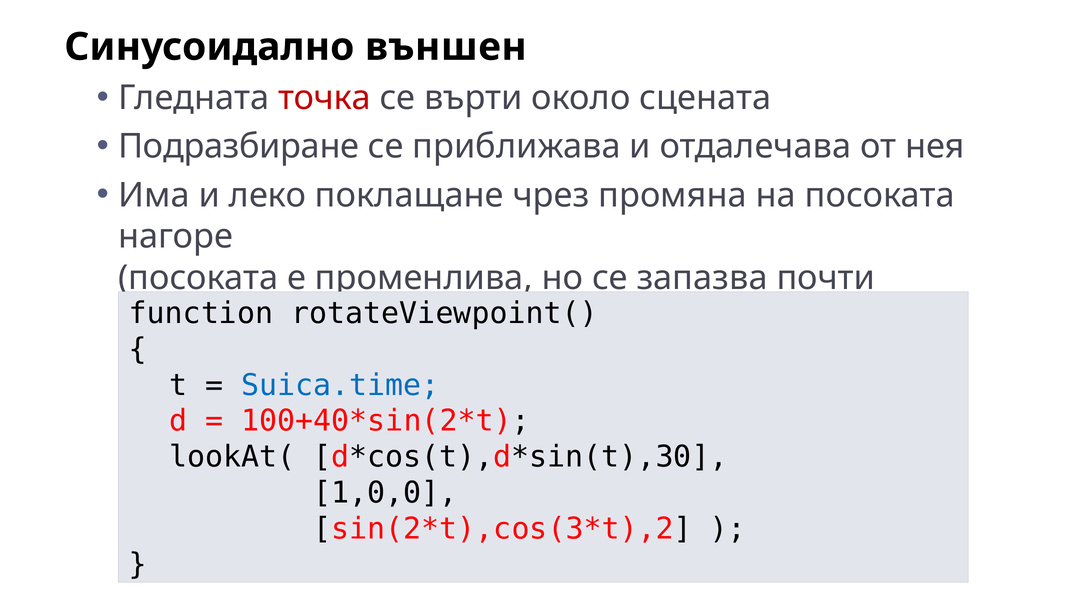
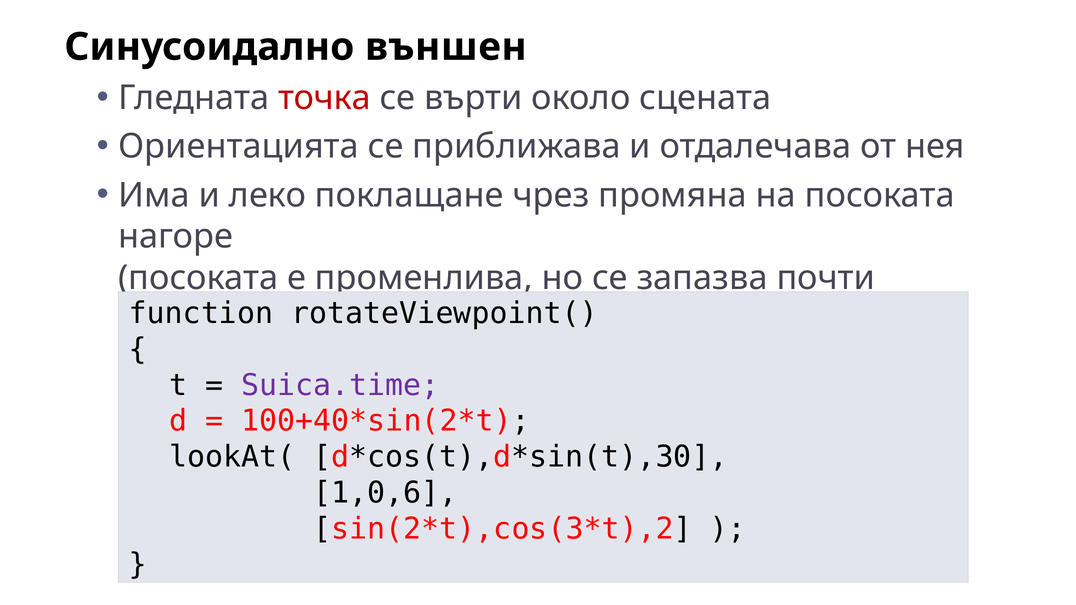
Подразбиране: Подразбиране -> Ориентацията
Suica.time colour: blue -> purple
1,0,0: 1,0,0 -> 1,0,6
